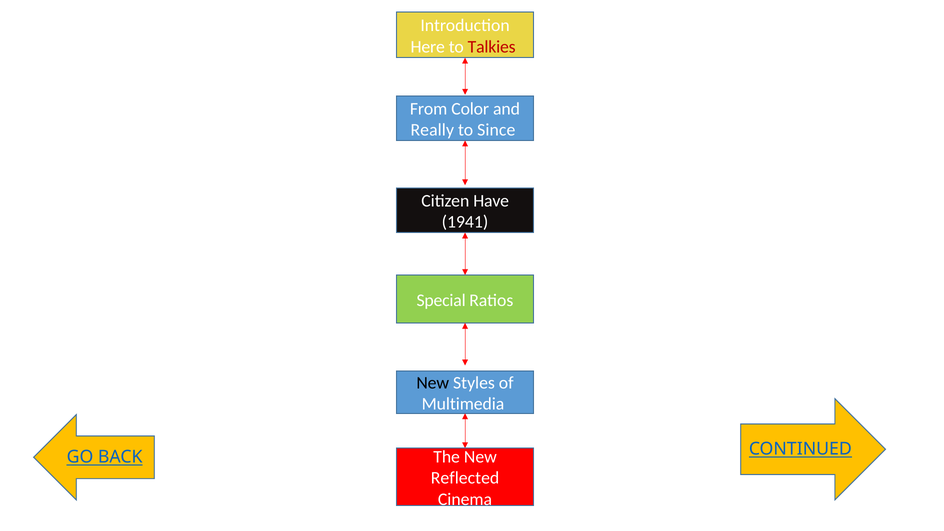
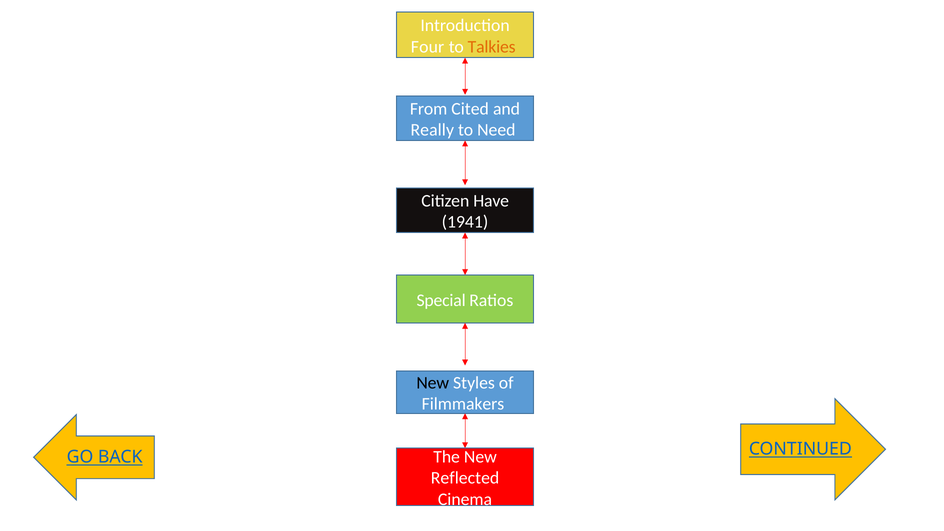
Here: Here -> Four
Talkies colour: red -> orange
Color: Color -> Cited
Since: Since -> Need
Multimedia: Multimedia -> Filmmakers
